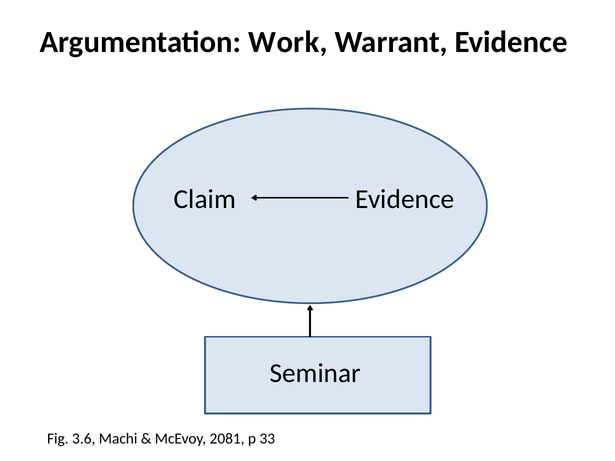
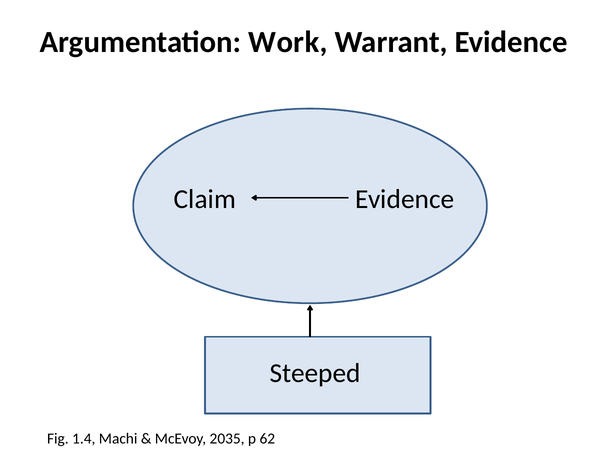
Seminar: Seminar -> Steeped
3.6: 3.6 -> 1.4
2081: 2081 -> 2035
33: 33 -> 62
